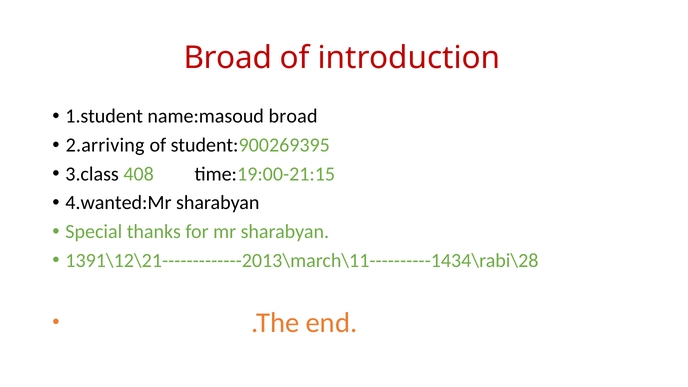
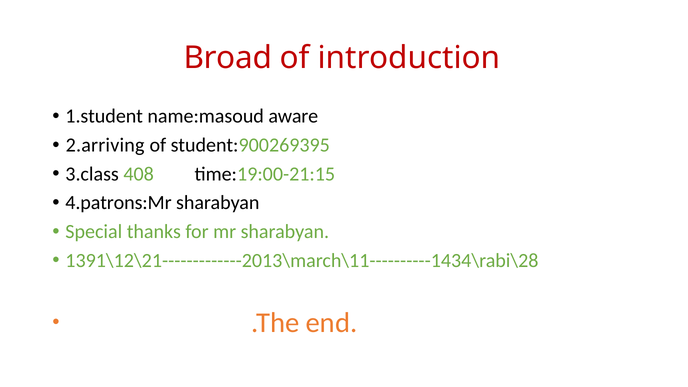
name:masoud broad: broad -> aware
4.wanted:Mr: 4.wanted:Mr -> 4.patrons:Mr
